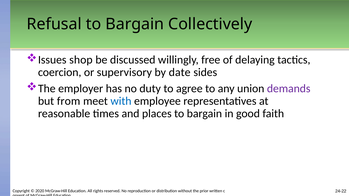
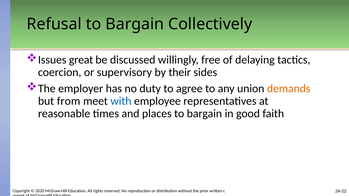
shop: shop -> great
date: date -> their
demands colour: purple -> orange
